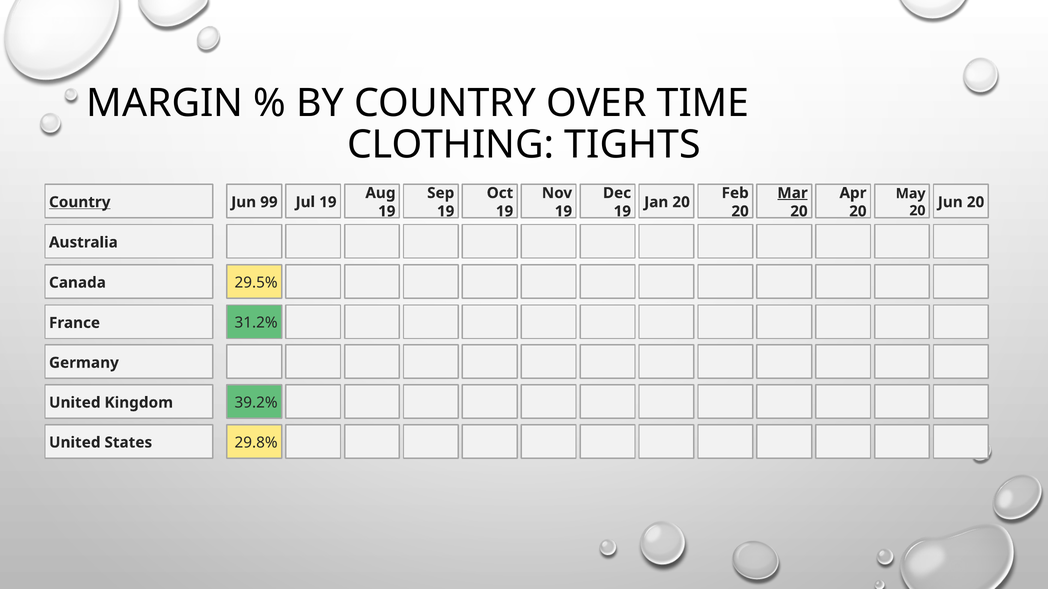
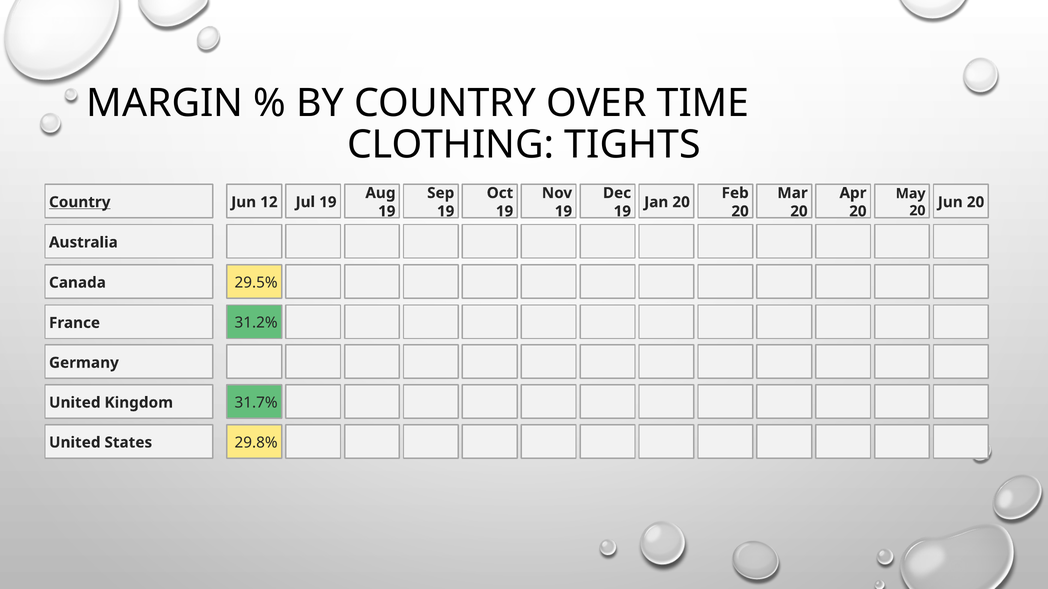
Mar underline: present -> none
99: 99 -> 12
39.2%: 39.2% -> 31.7%
